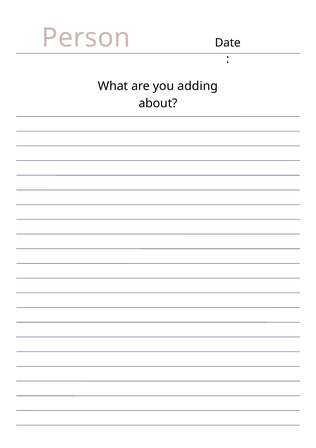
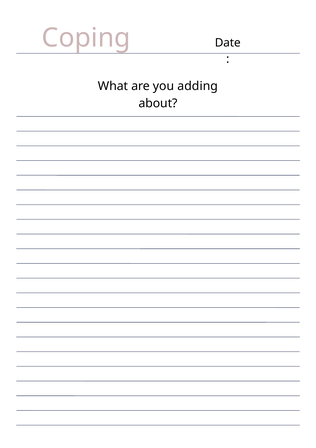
Person: Person -> Coping
